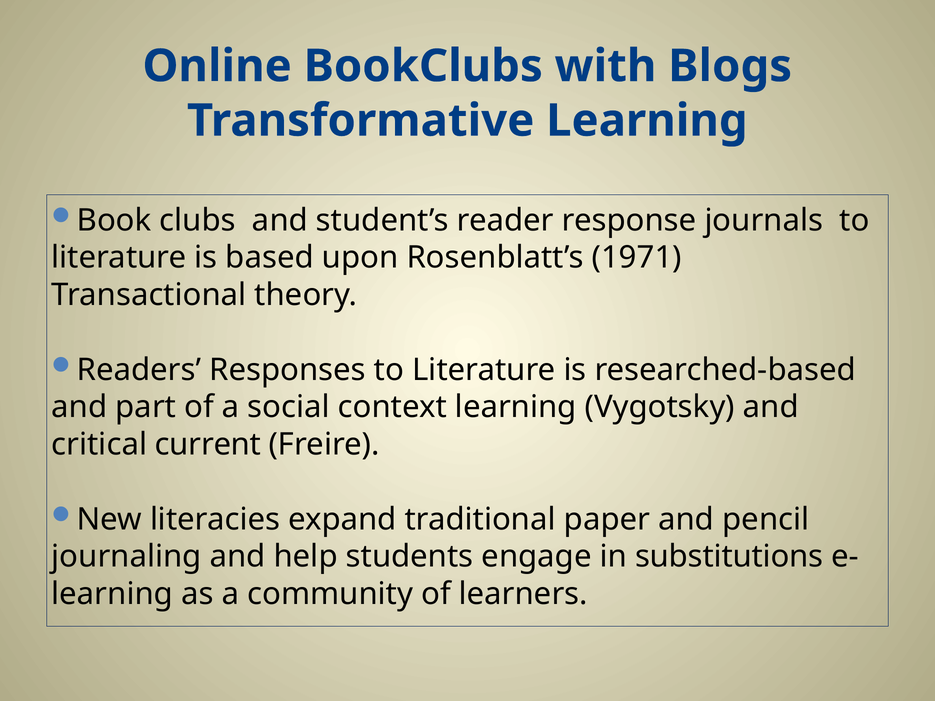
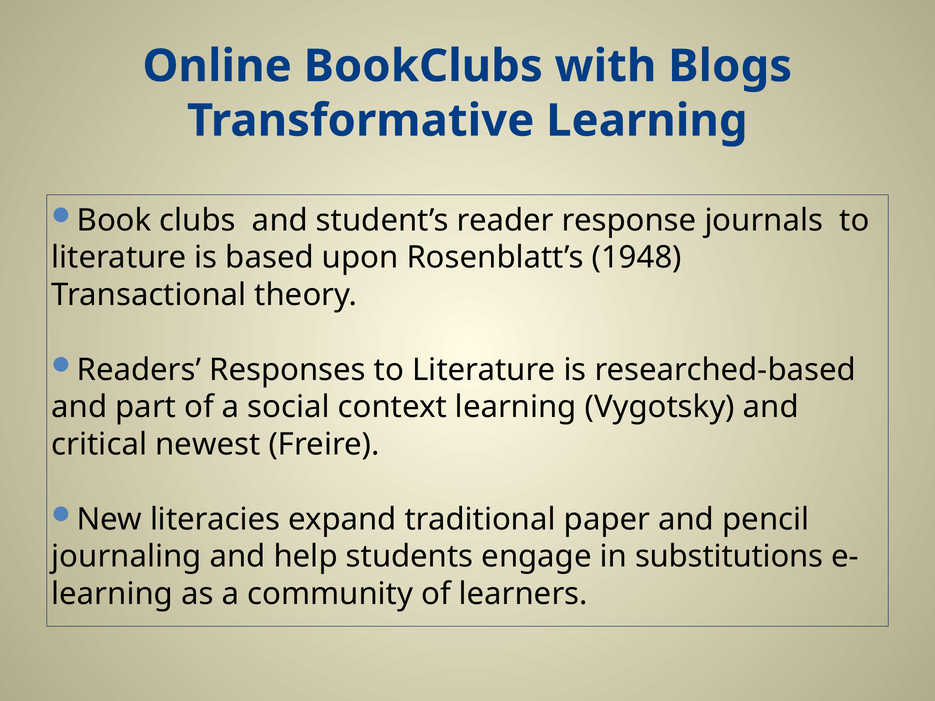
1971: 1971 -> 1948
current: current -> newest
